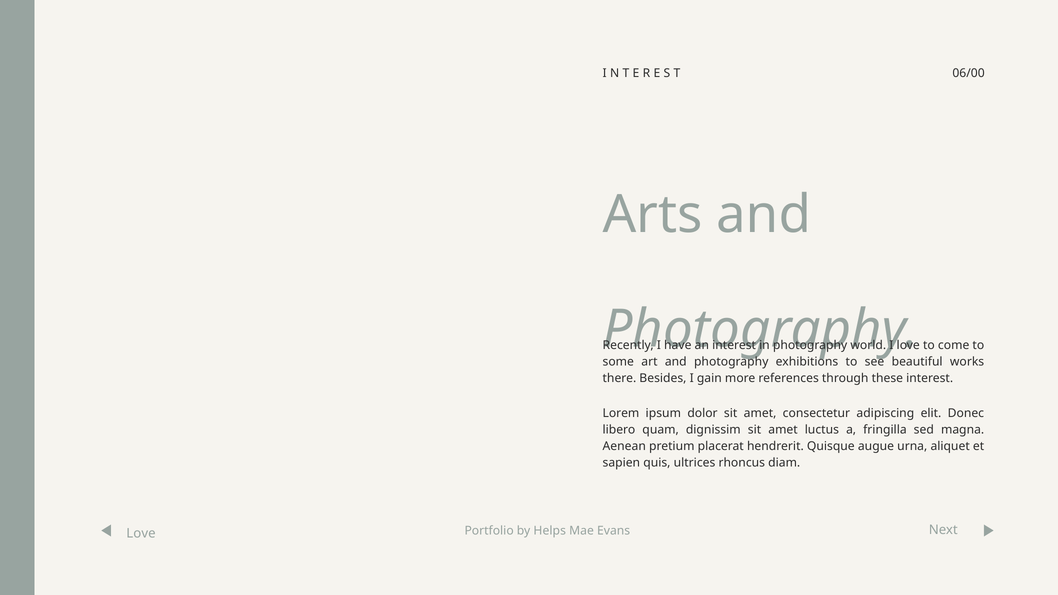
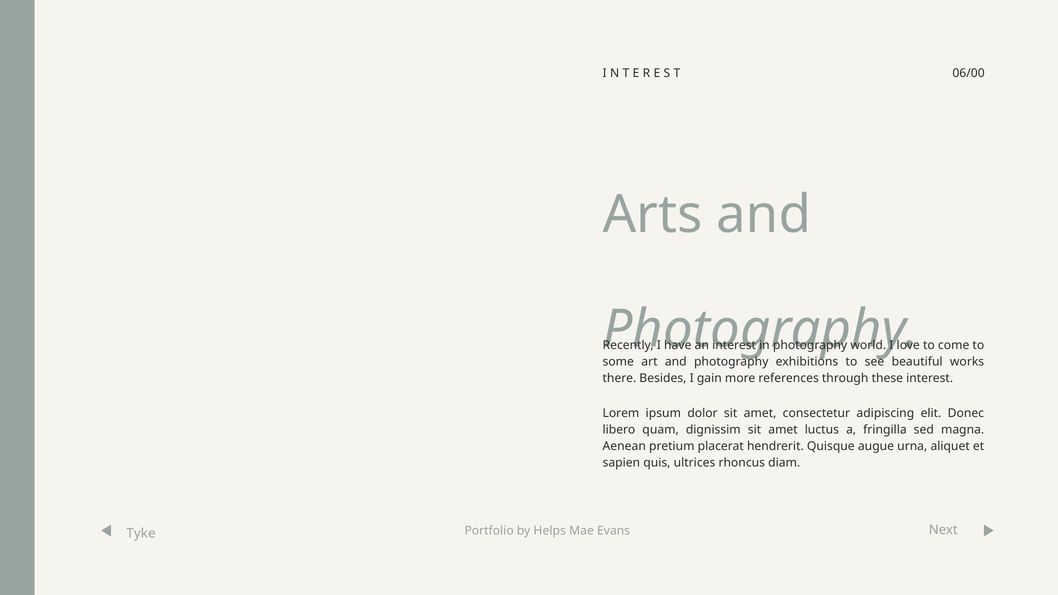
Love at (141, 533): Love -> Tyke
